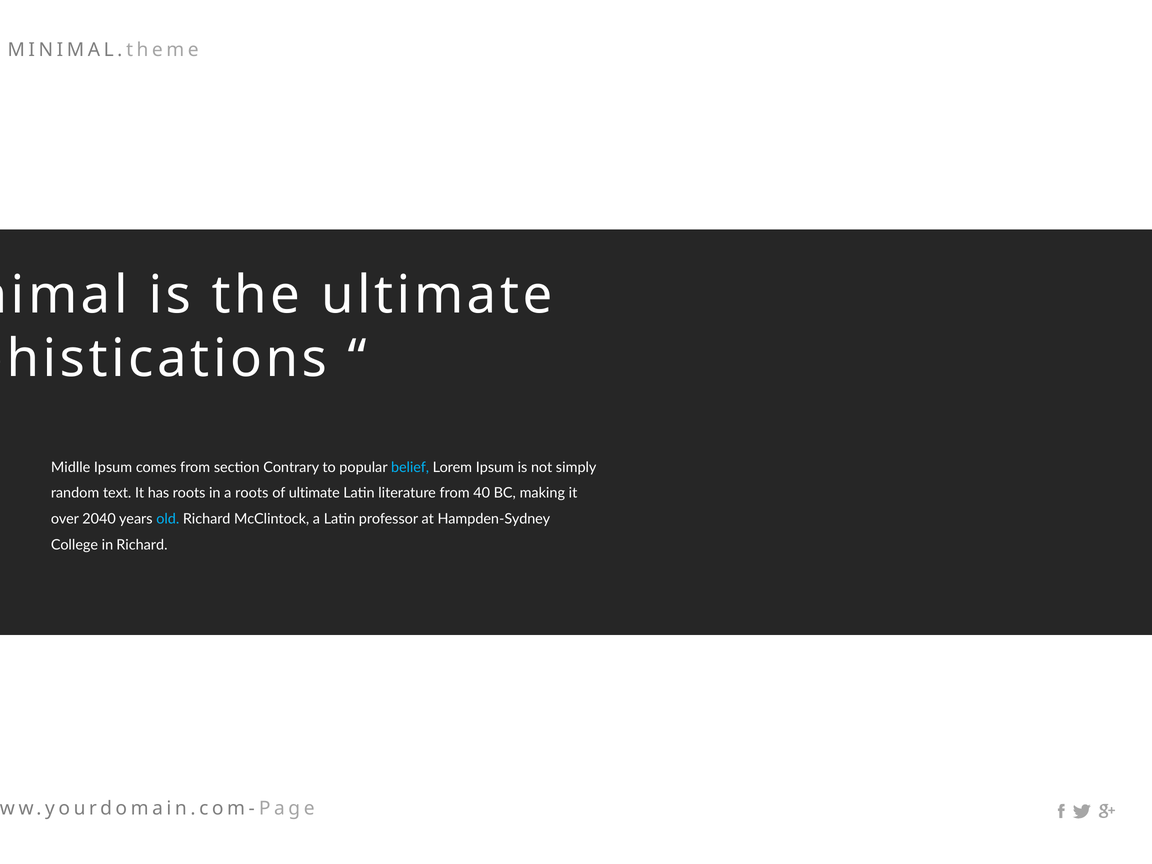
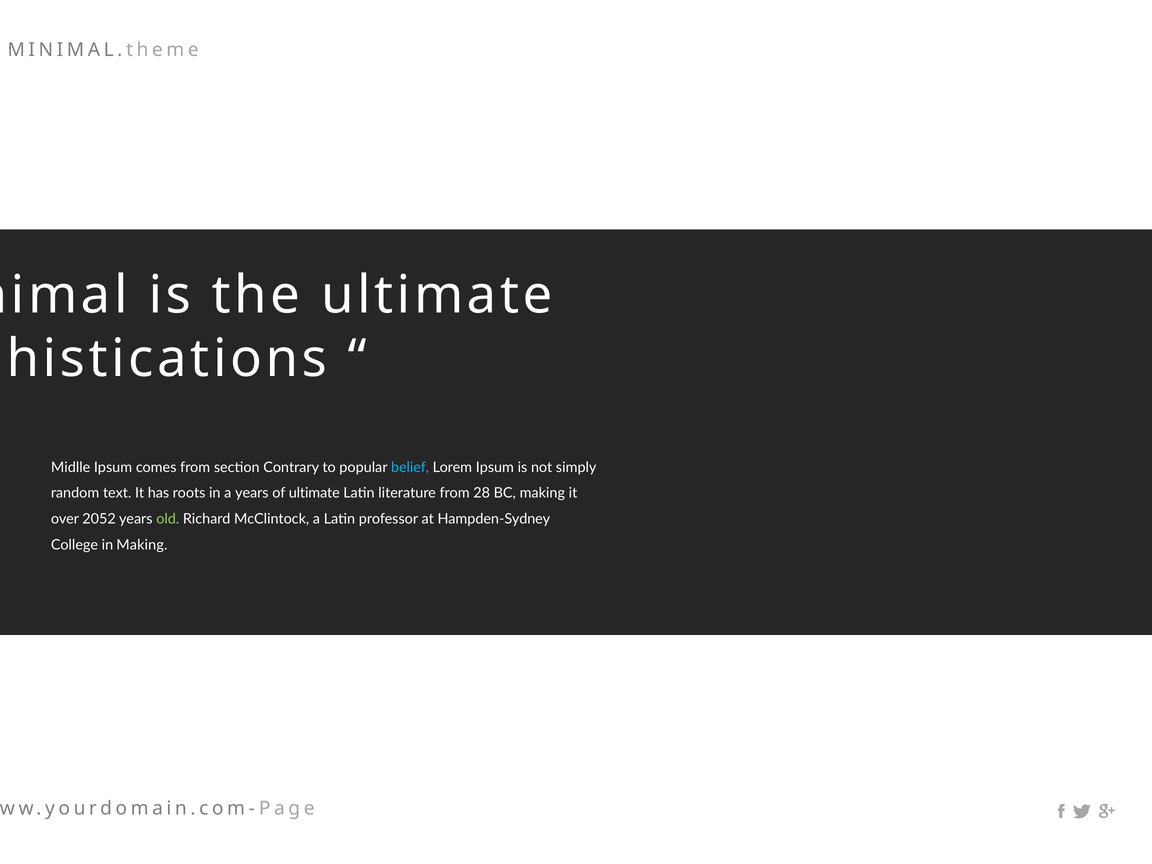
a roots: roots -> years
40: 40 -> 28
2040: 2040 -> 2052
old colour: light blue -> light green
in Richard: Richard -> Making
